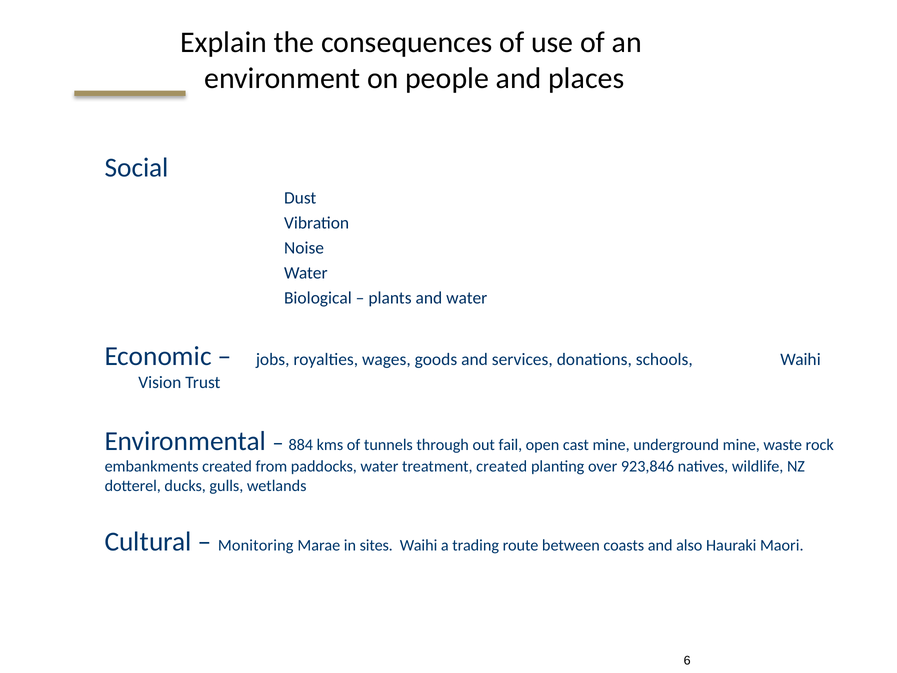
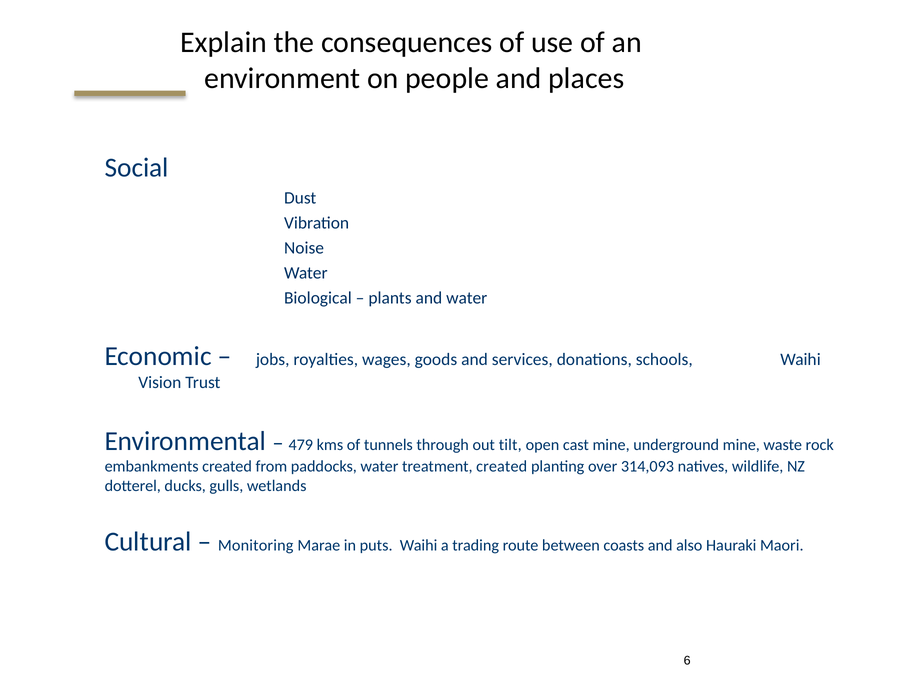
884: 884 -> 479
fail: fail -> tilt
923,846: 923,846 -> 314,093
sites: sites -> puts
